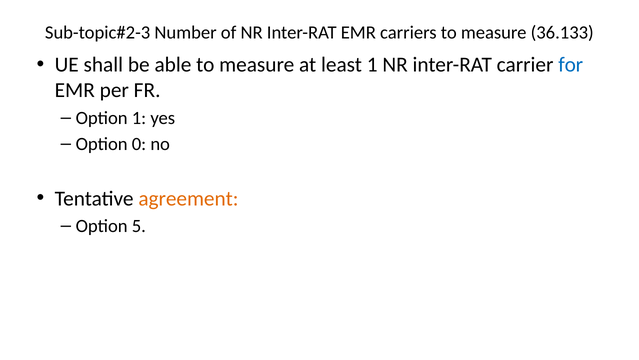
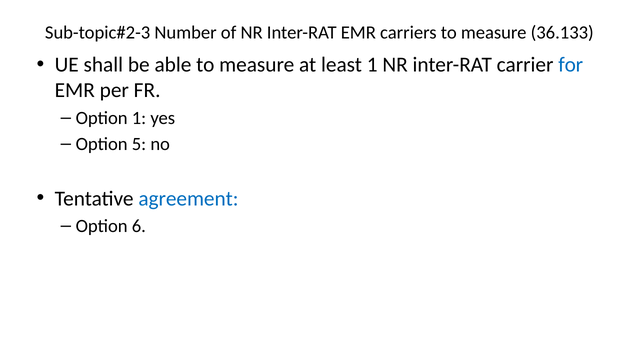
0: 0 -> 5
agreement colour: orange -> blue
5: 5 -> 6
